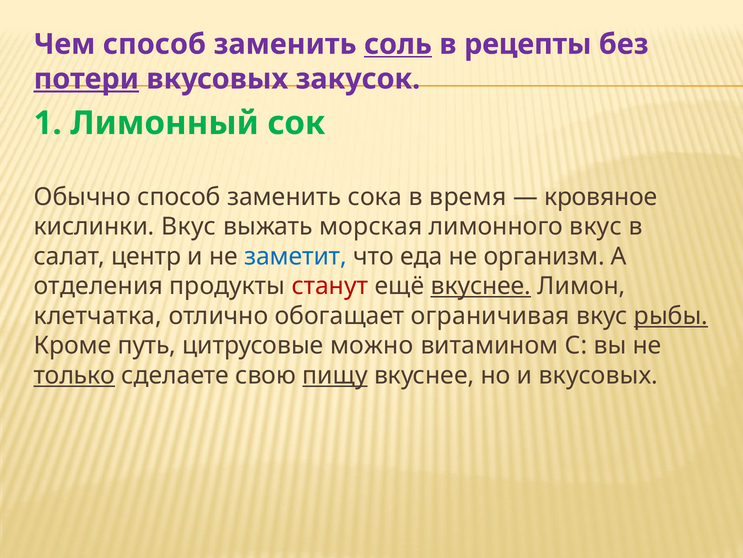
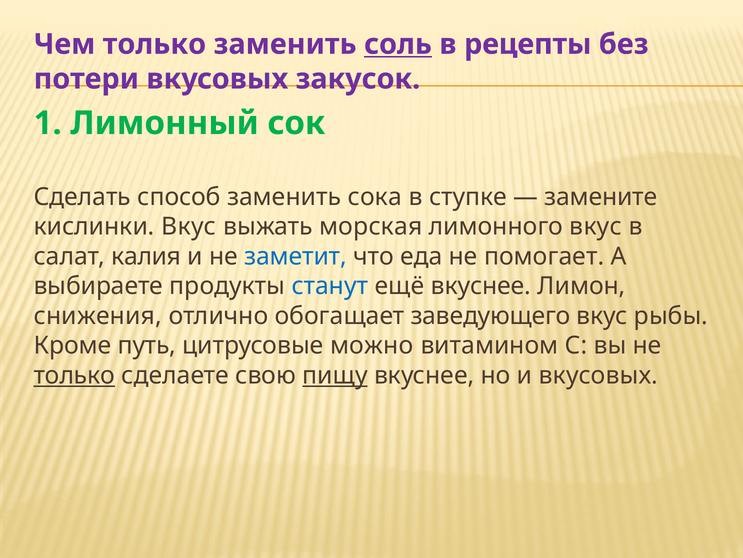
Чем способ: способ -> только
потери underline: present -> none
Обычно: Обычно -> Сделать
время: время -> ступке
кровяное: кровяное -> замените
центр: центр -> калия
организм: организм -> помогает
отделения: отделения -> выбираете
станут colour: red -> blue
вкуснее at (481, 286) underline: present -> none
клетчатка: клетчатка -> снижения
ограничивая: ограничивая -> заведующего
рыбы underline: present -> none
